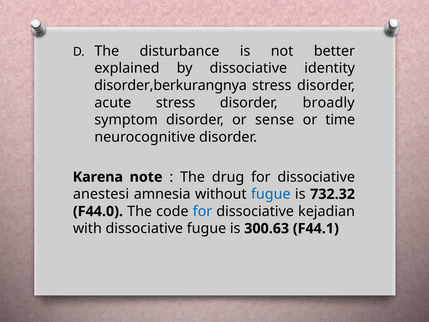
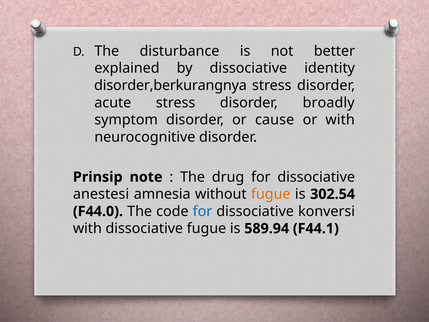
sense: sense -> cause
or time: time -> with
Karena: Karena -> Prinsip
fugue at (271, 194) colour: blue -> orange
732.32: 732.32 -> 302.54
kejadian: kejadian -> konversi
300.63: 300.63 -> 589.94
